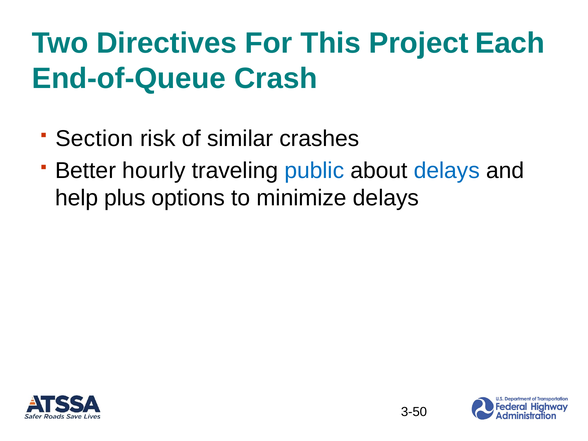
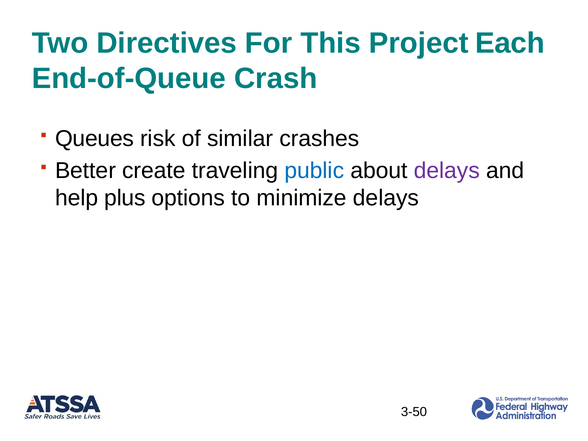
Section: Section -> Queues
hourly: hourly -> create
delays at (447, 171) colour: blue -> purple
